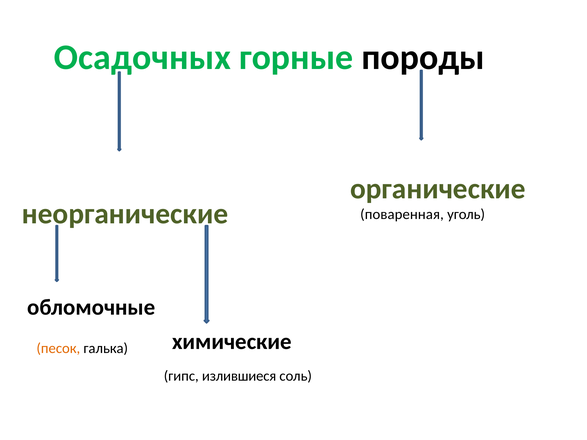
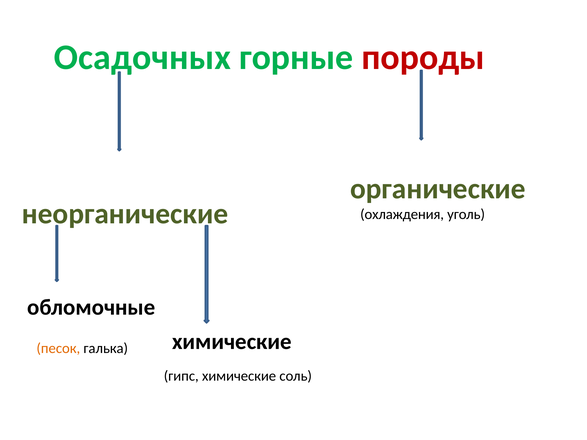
породы colour: black -> red
поваренная: поваренная -> охлаждения
гипс излившиеся: излившиеся -> химические
